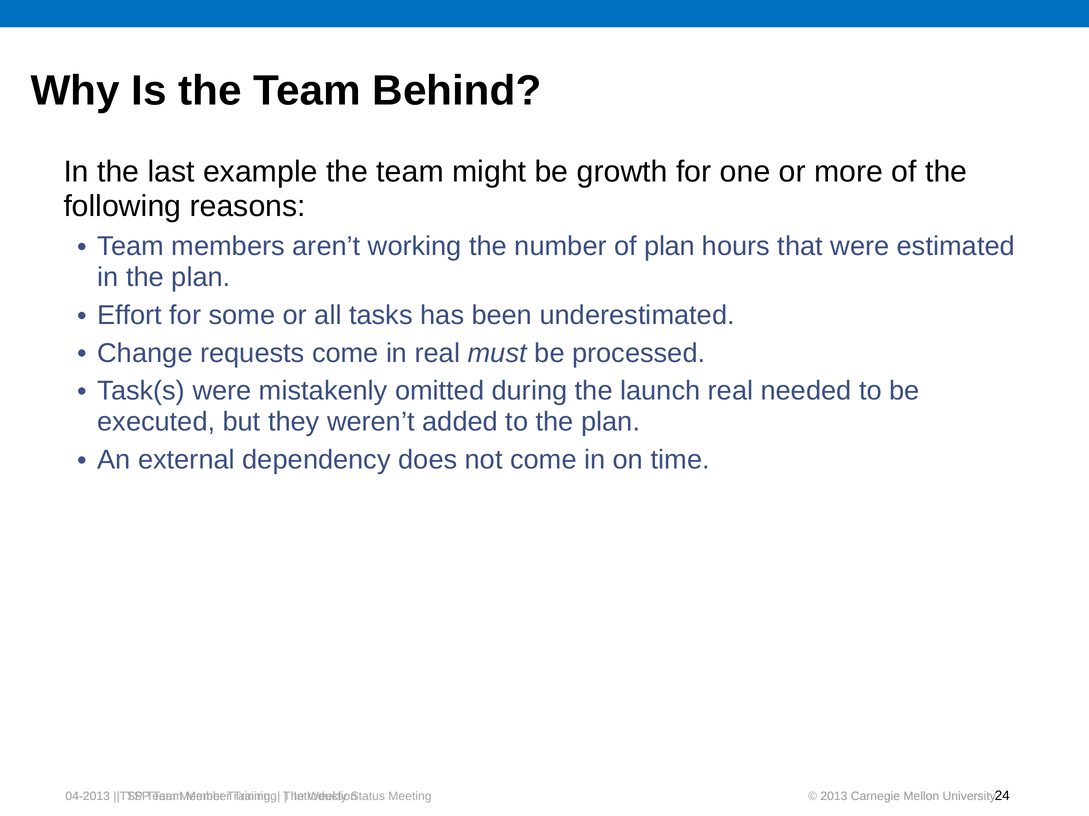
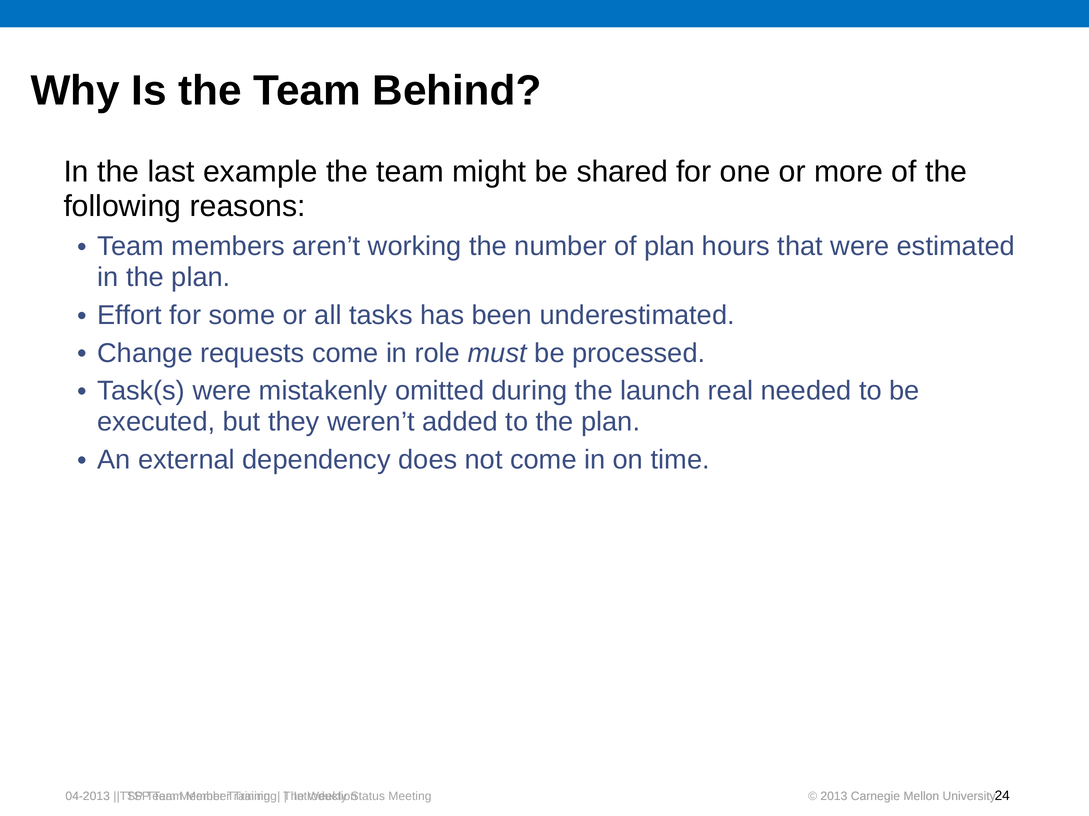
growth: growth -> shared
in real: real -> role
